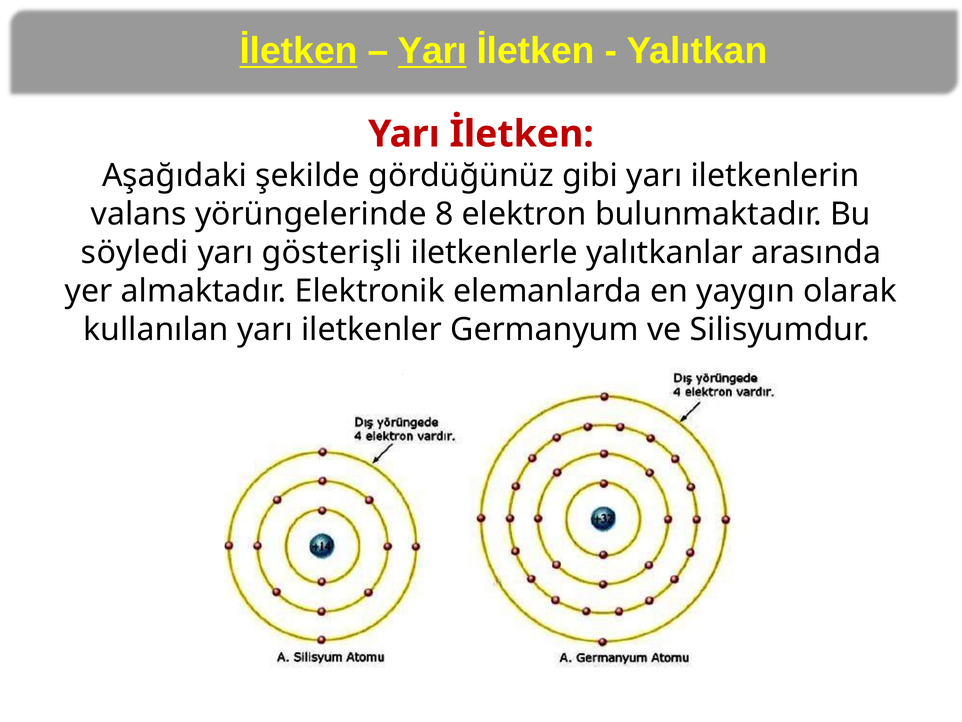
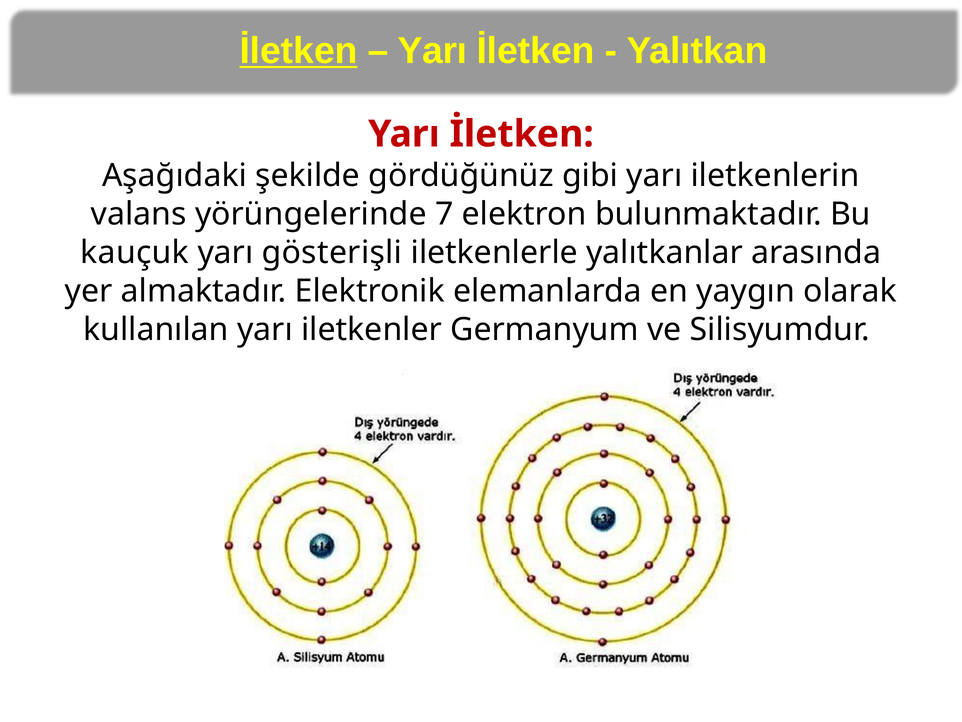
Yarı at (432, 51) underline: present -> none
8: 8 -> 7
söyledi: söyledi -> kauçuk
